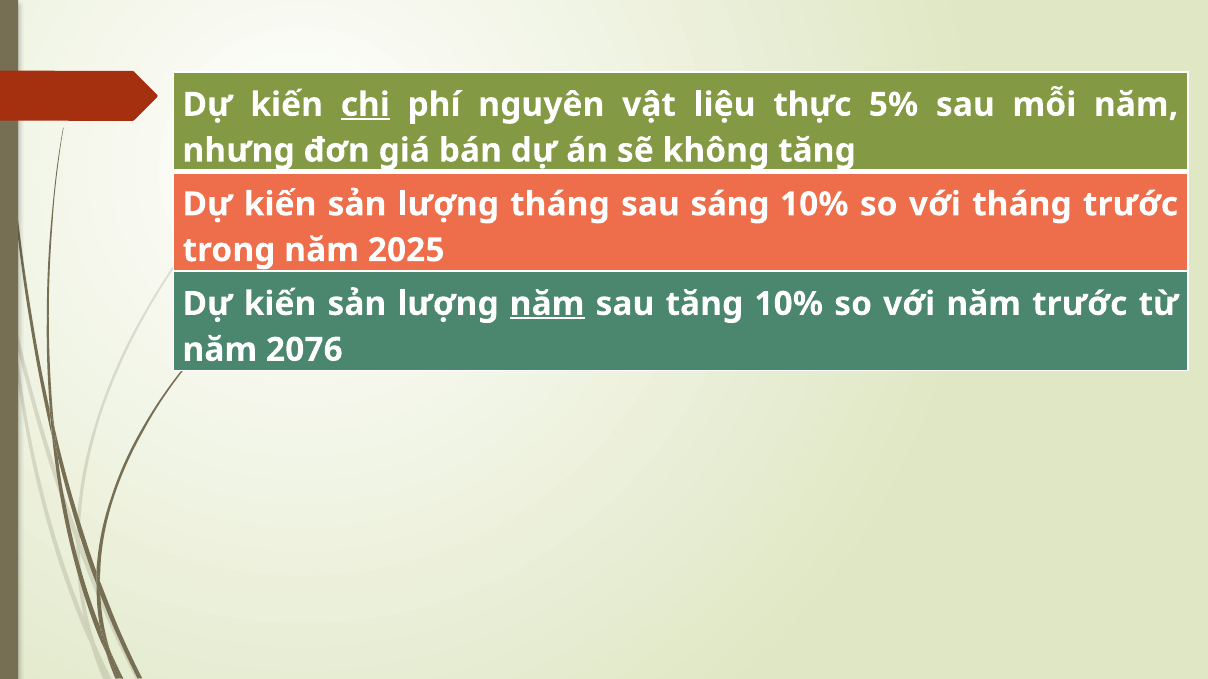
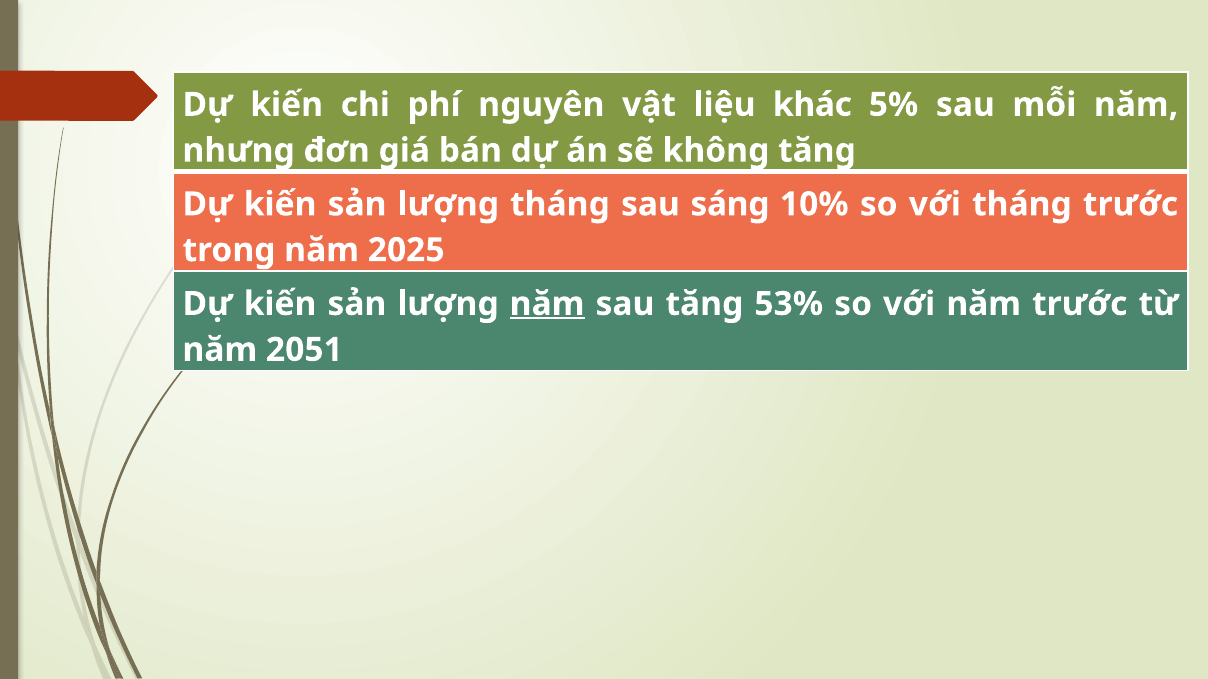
chi underline: present -> none
thực: thực -> khác
tăng 10%: 10% -> 53%
2076: 2076 -> 2051
